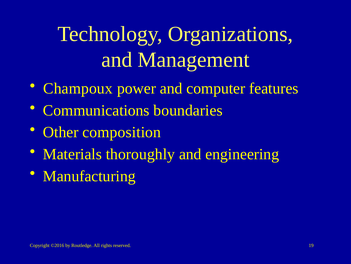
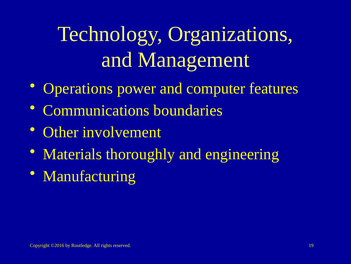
Champoux: Champoux -> Operations
composition: composition -> involvement
